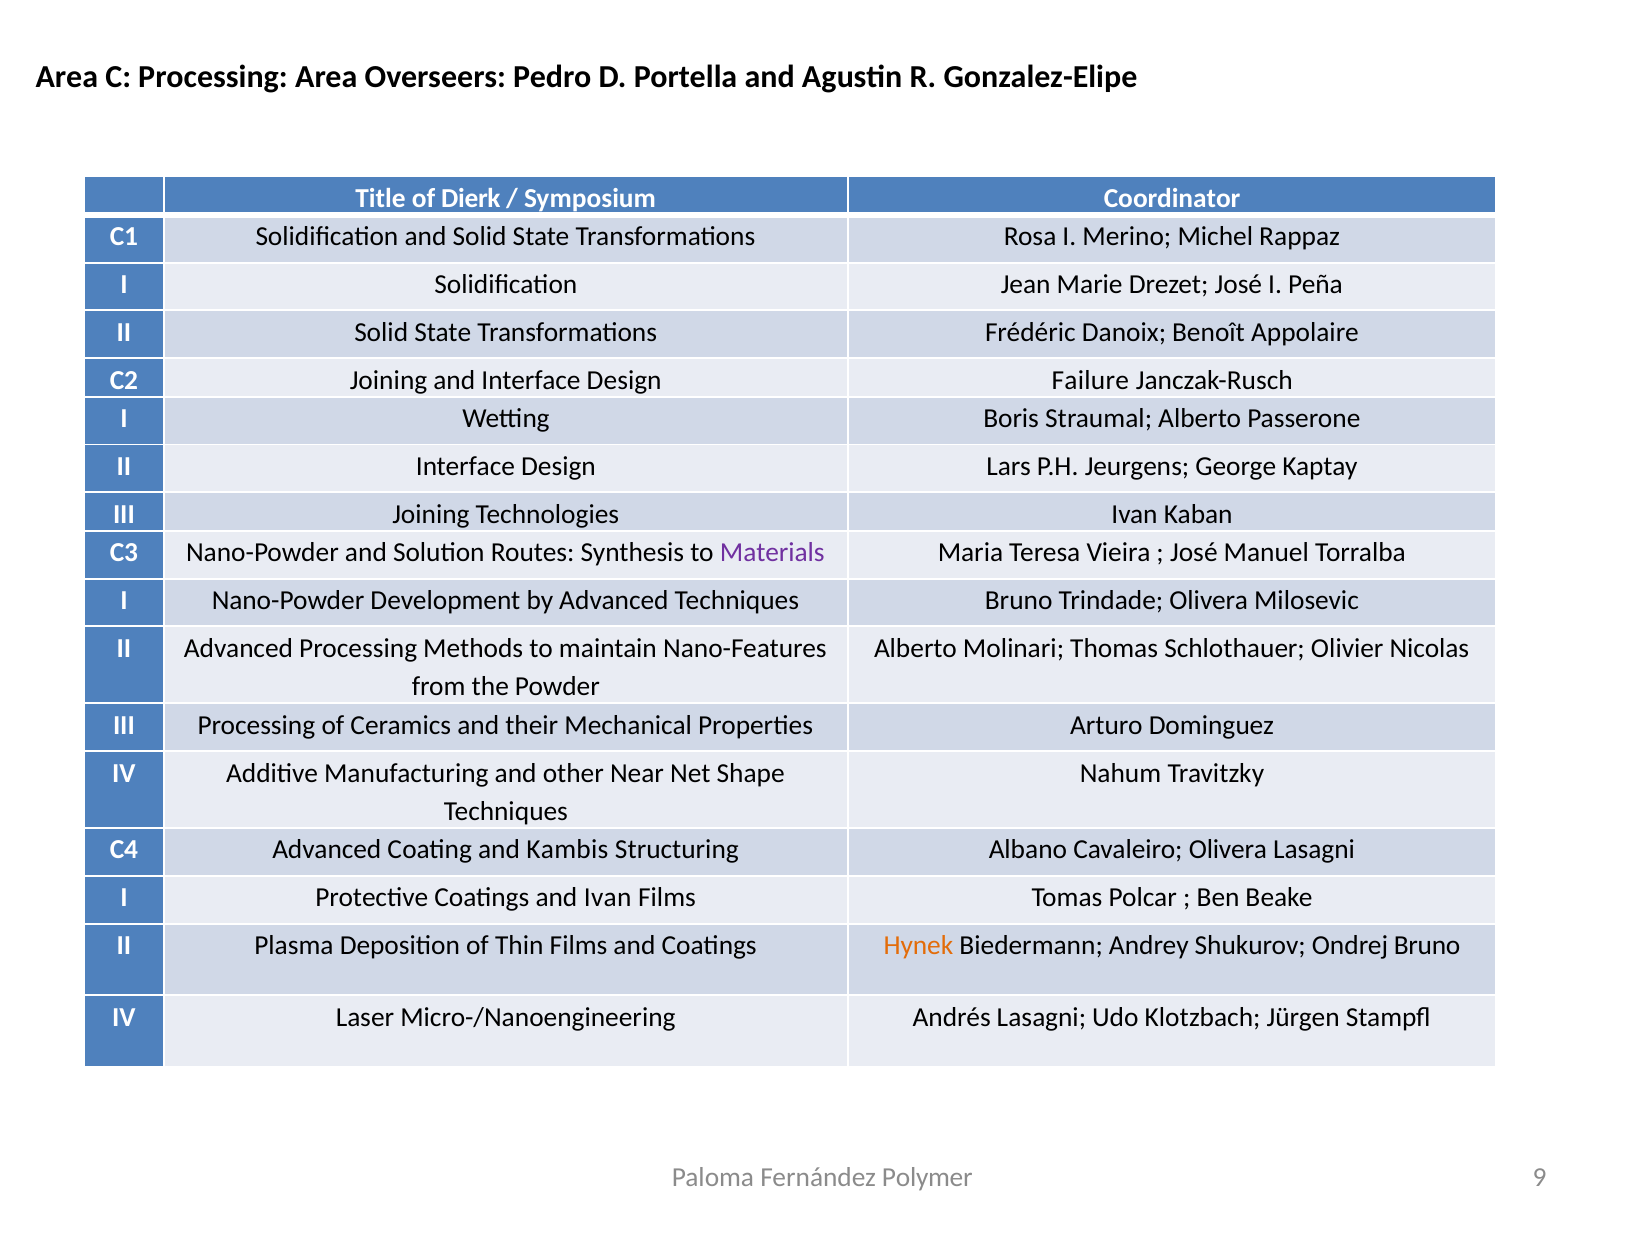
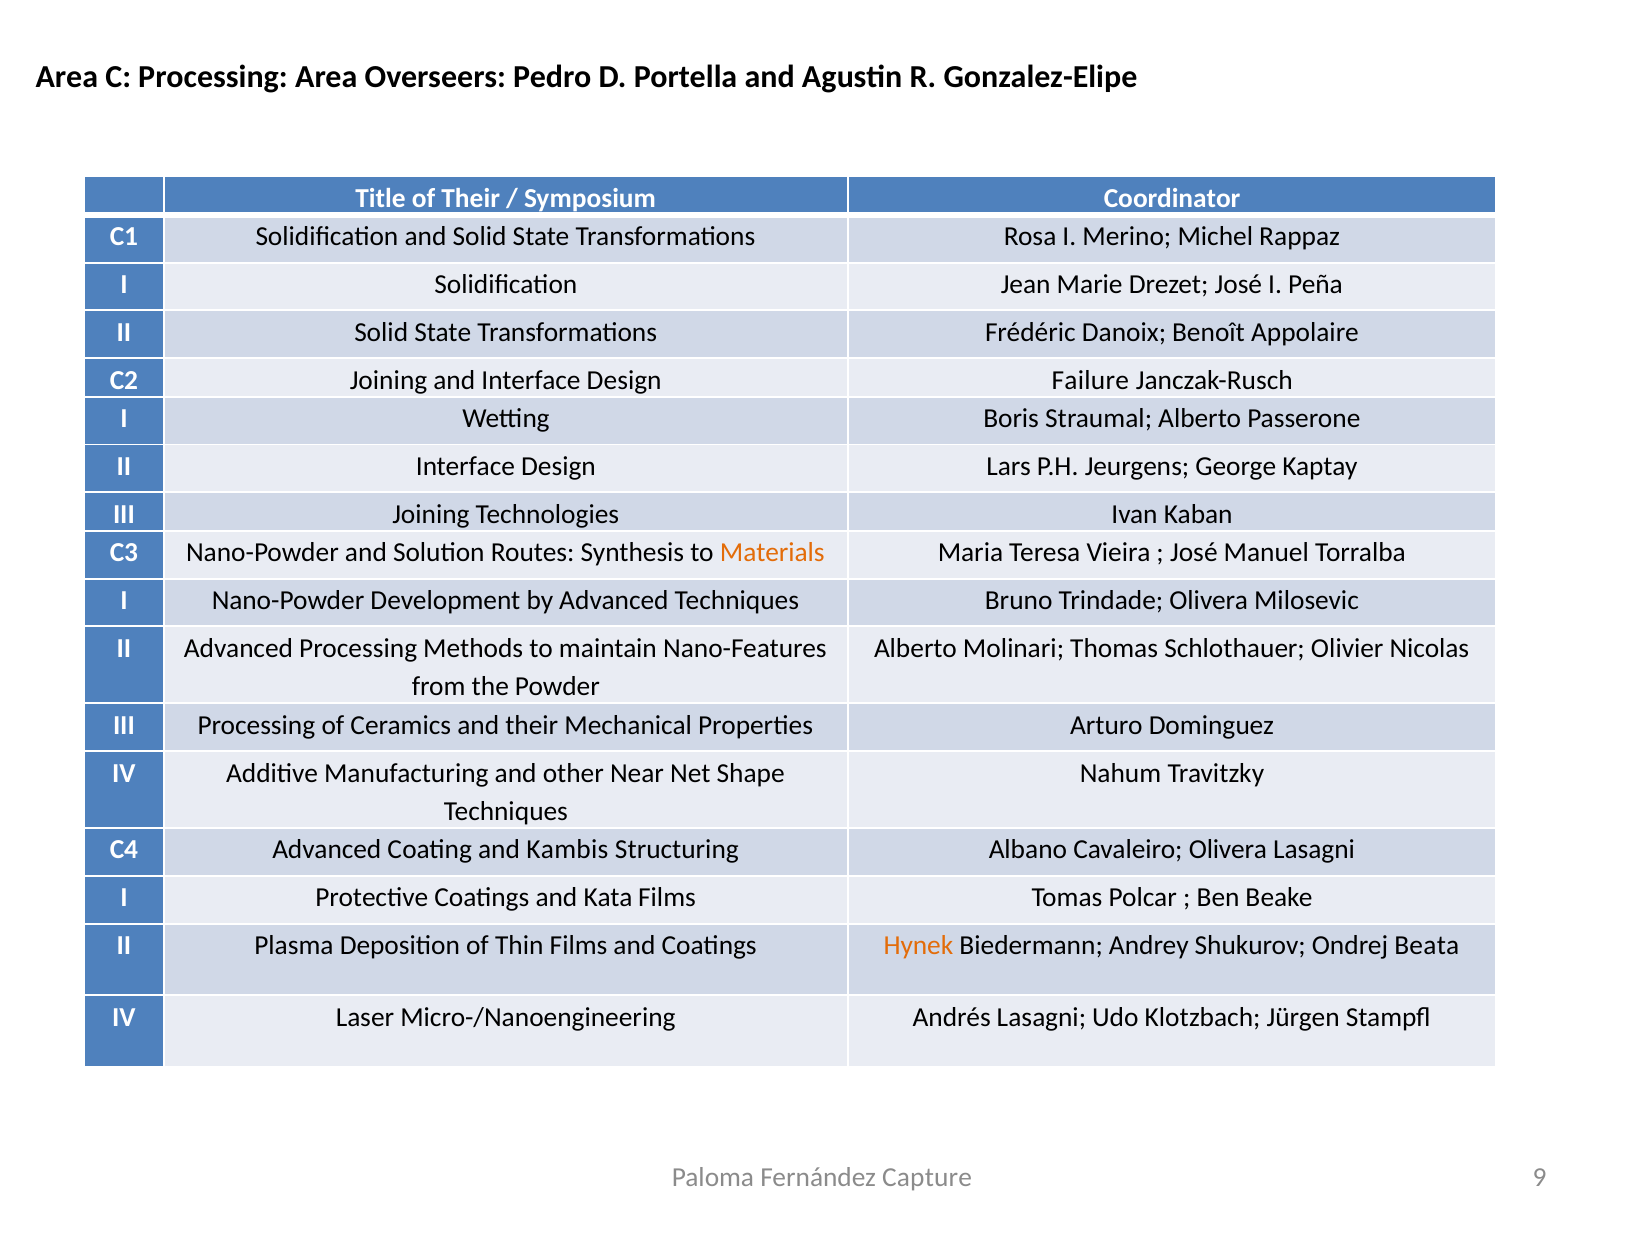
of Dierk: Dierk -> Their
Materials colour: purple -> orange
and Ivan: Ivan -> Kata
Ondrej Bruno: Bruno -> Beata
Polymer: Polymer -> Capture
